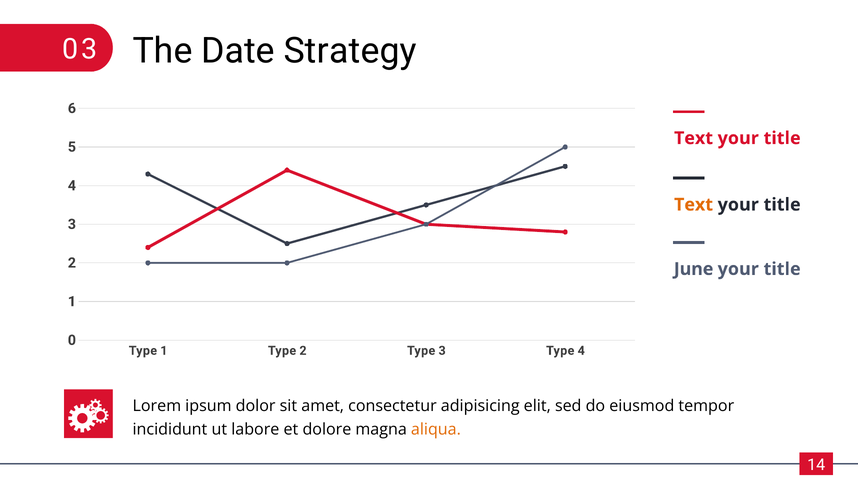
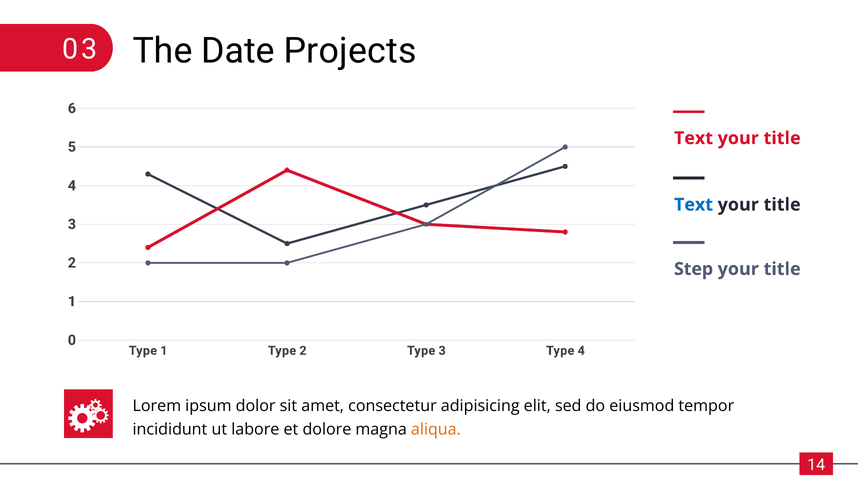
Strategy: Strategy -> Projects
Text at (694, 205) colour: orange -> blue
June: June -> Step
